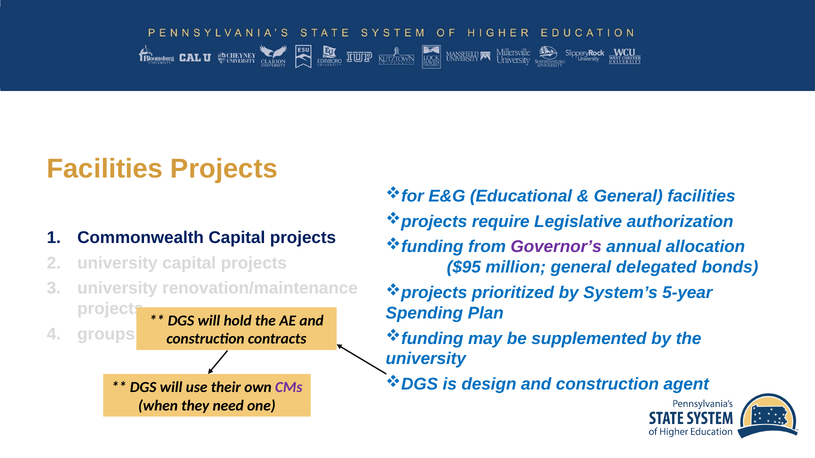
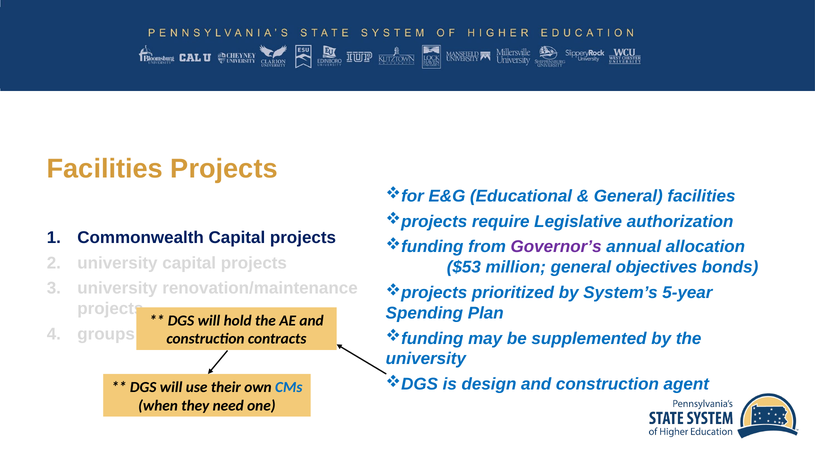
$95: $95 -> $53
delegated: delegated -> objectives
CMs colour: purple -> blue
